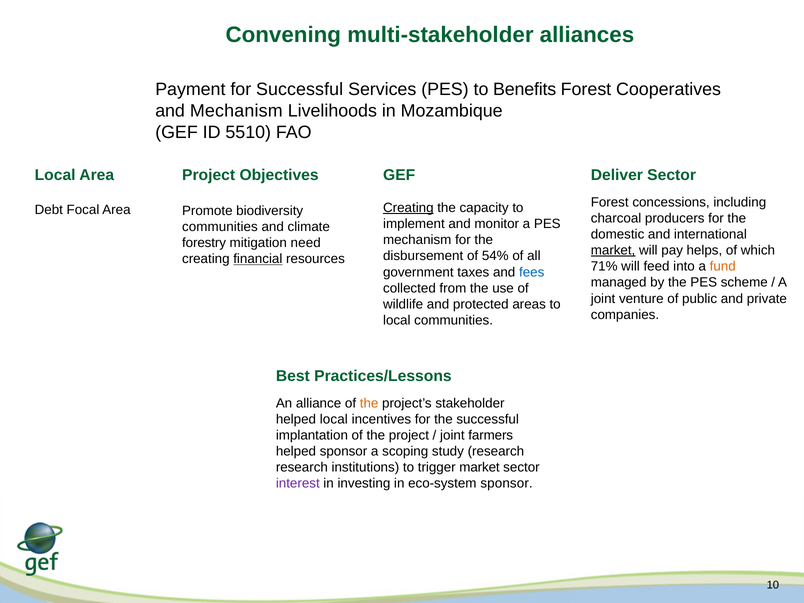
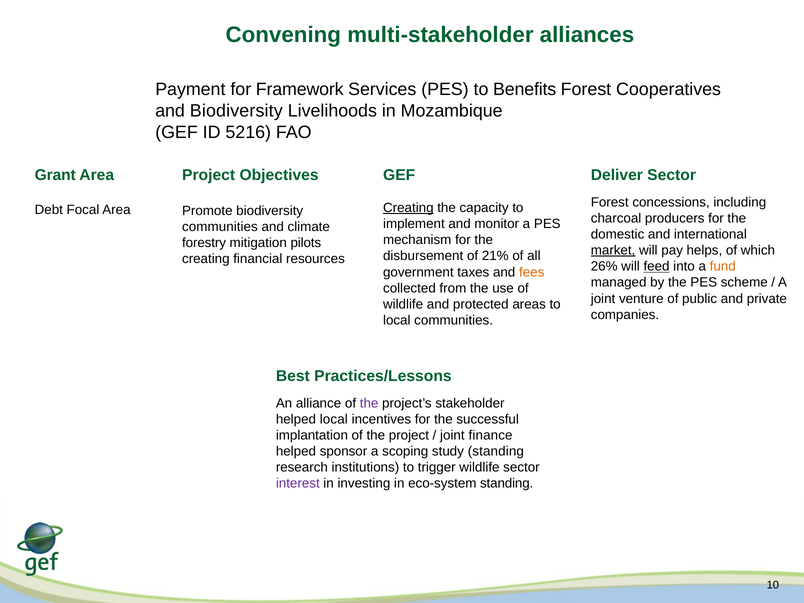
for Successful: Successful -> Framework
and Mechanism: Mechanism -> Biodiversity
5510: 5510 -> 5216
Local at (55, 175): Local -> Grant
need: need -> pilots
54%: 54% -> 21%
financial underline: present -> none
71%: 71% -> 26%
feed underline: none -> present
fees colour: blue -> orange
the at (369, 403) colour: orange -> purple
farmers: farmers -> finance
study research: research -> standing
trigger market: market -> wildlife
eco-system sponsor: sponsor -> standing
